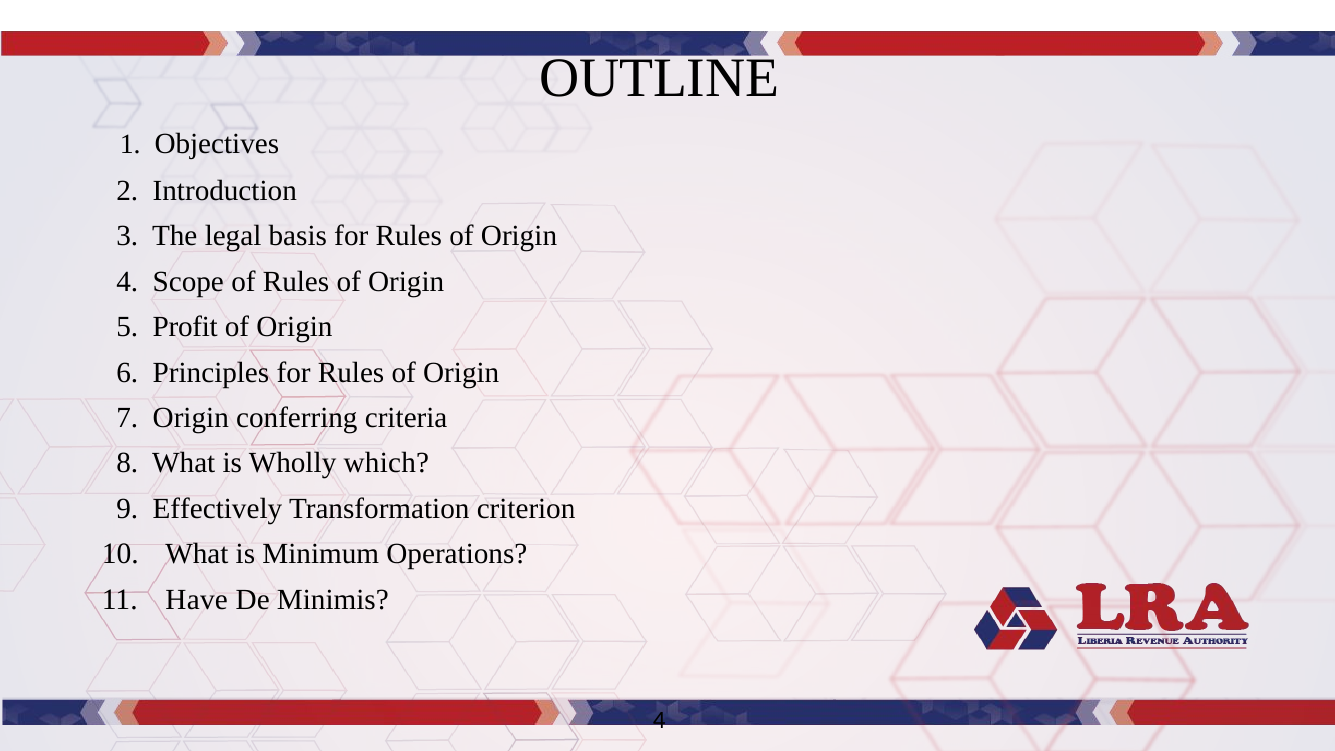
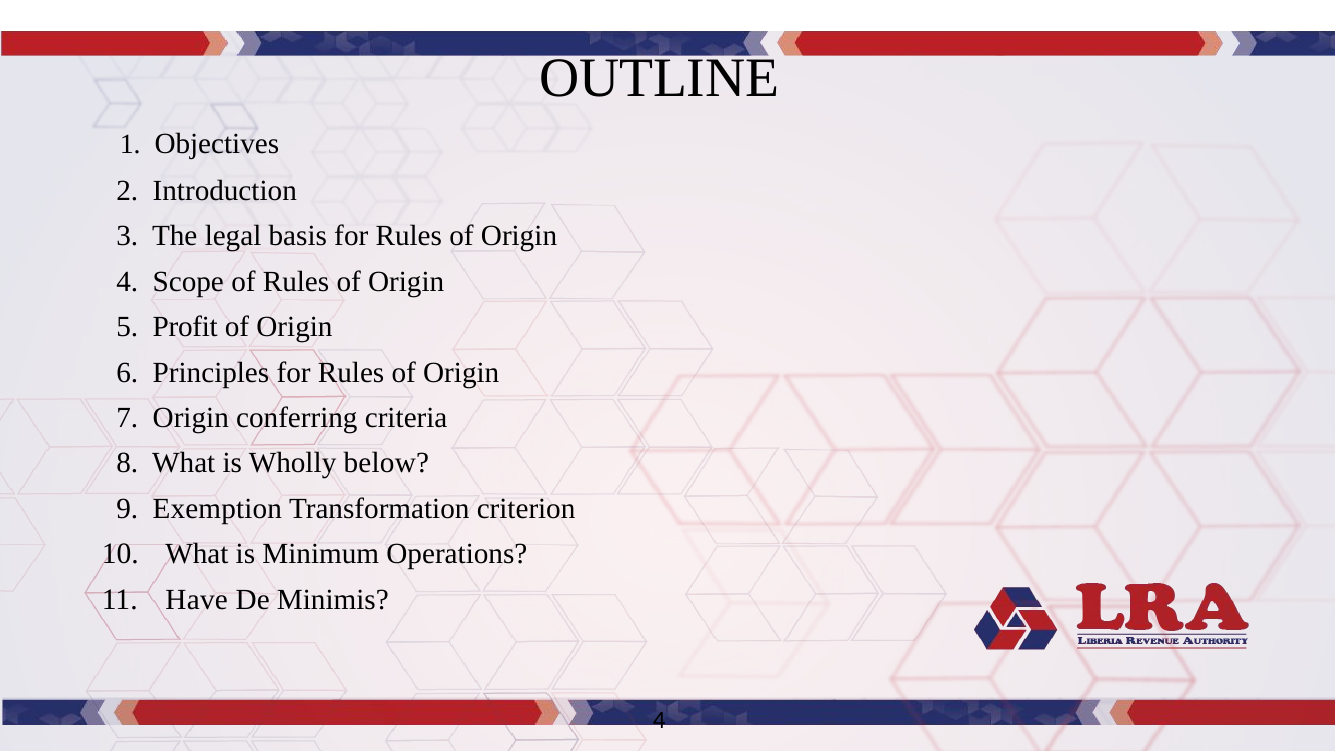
which: which -> below
Effectively: Effectively -> Exemption
